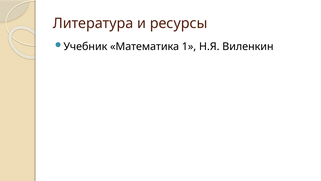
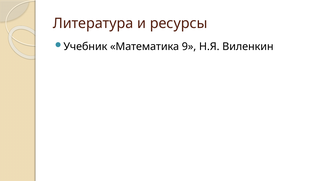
1: 1 -> 9
